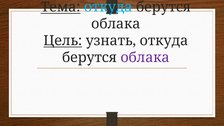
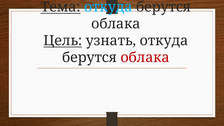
облака at (145, 57) colour: purple -> red
